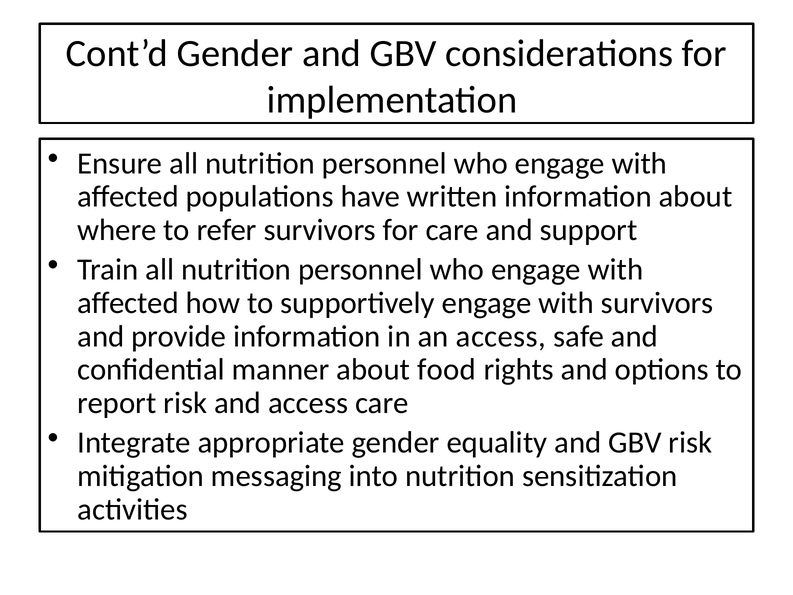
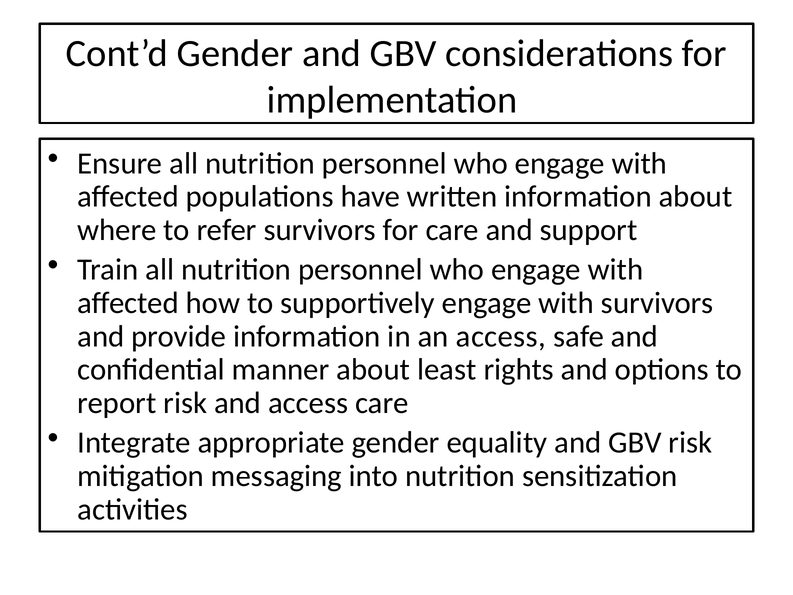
food: food -> least
